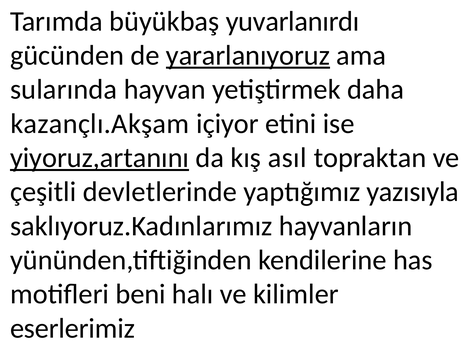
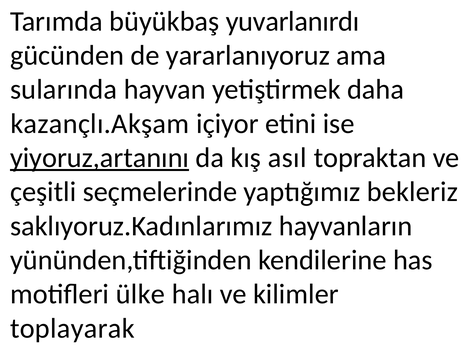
yararlanıyoruz underline: present -> none
devletlerinde: devletlerinde -> seçmelerinde
yazısıyla: yazısıyla -> bekleriz
beni: beni -> ülke
eserlerimiz: eserlerimiz -> toplayarak
